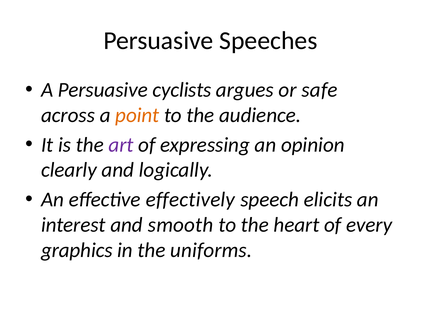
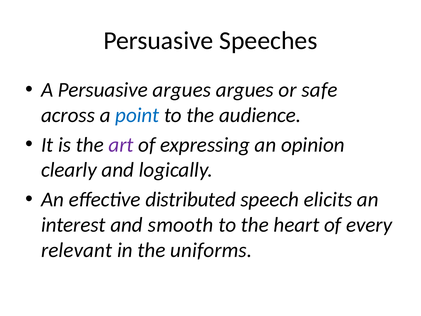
Persuasive cyclists: cyclists -> argues
point colour: orange -> blue
effectively: effectively -> distributed
graphics: graphics -> relevant
